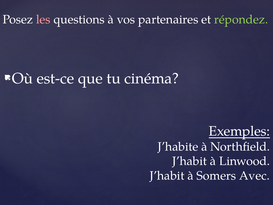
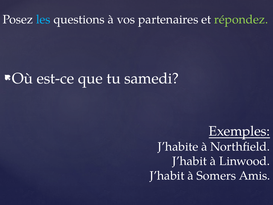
les colour: pink -> light blue
cinéma: cinéma -> samedi
Avec: Avec -> Amis
